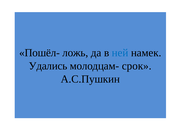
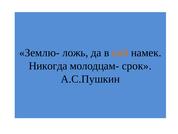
Пошёл-: Пошёл- -> Землю-
ней colour: blue -> orange
Удались: Удались -> Никогда
